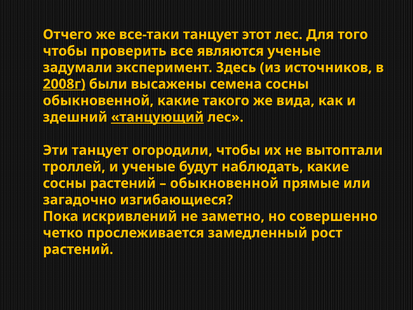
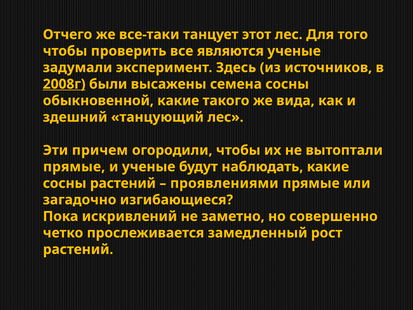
танцующий underline: present -> none
Эти танцует: танцует -> причем
троллей at (74, 167): троллей -> прямые
обыкновенной at (224, 183): обыкновенной -> проявлениями
